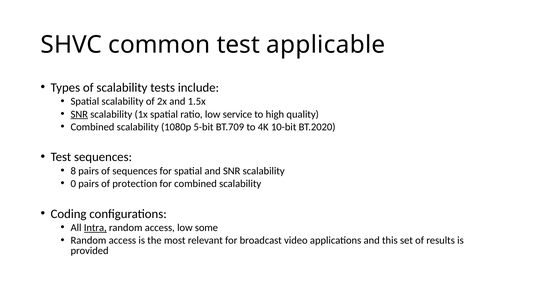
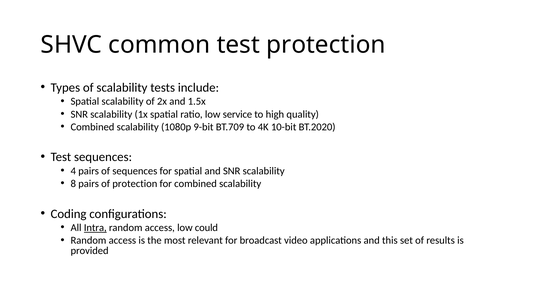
test applicable: applicable -> protection
SNR at (79, 114) underline: present -> none
5-bit: 5-bit -> 9-bit
8: 8 -> 4
0: 0 -> 8
some: some -> could
